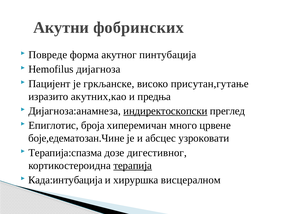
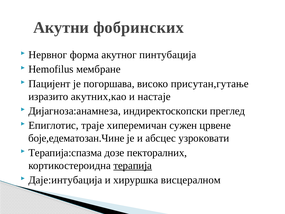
Повреде: Повреде -> Нервног
дијагноза: дијагноза -> мембране
гркљанске: гркљанске -> погоршава
предња: предња -> настаје
индиректоскопски underline: present -> none
броја: броја -> траје
много: много -> сужен
дигестивног: дигестивног -> пекторалних
Када:интубација: Када:интубација -> Даје:интубација
